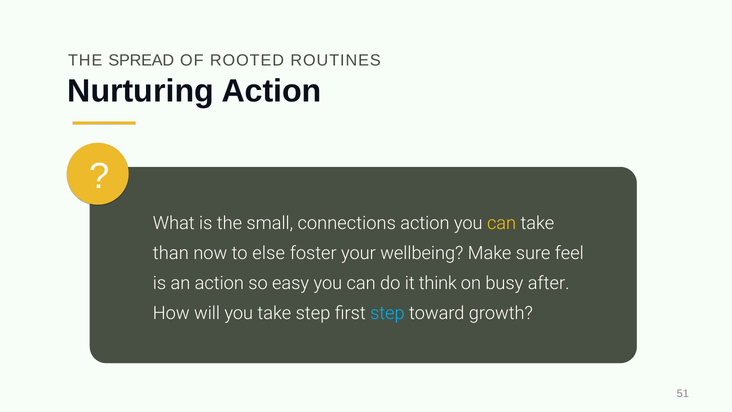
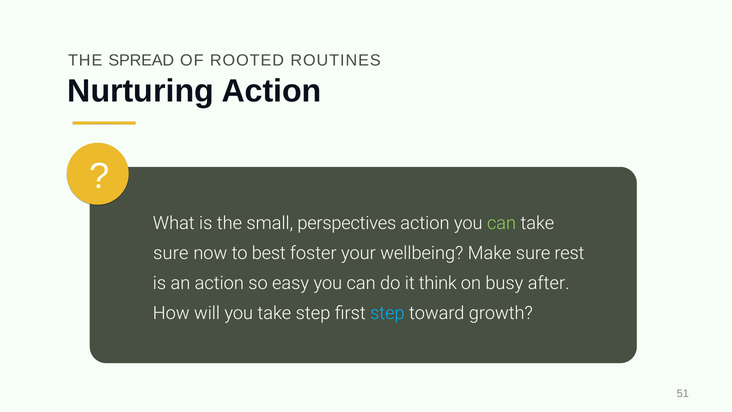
connections: connections -> perspectives
can at (502, 223) colour: yellow -> light green
than at (171, 253): than -> sure
else: else -> best
feel: feel -> rest
